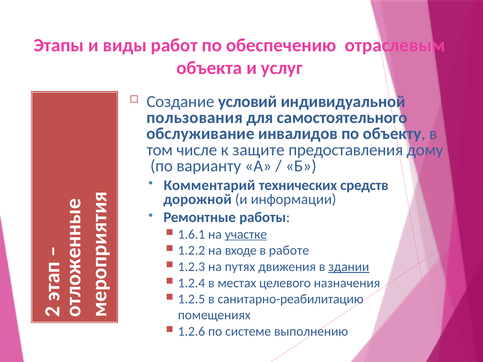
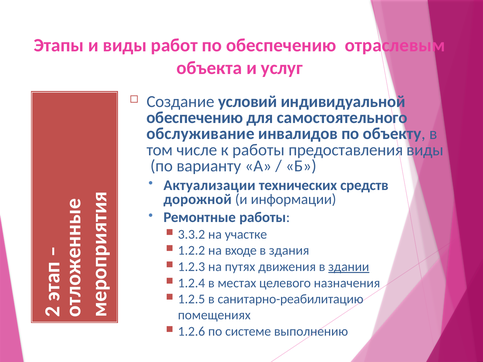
пользования at (195, 118): пользования -> обеспечению
к защите: защите -> работы
предоставления дому: дому -> виды
Комментарий: Комментарий -> Актуализации
1.6.1: 1.6.1 -> 3.3.2
участке underline: present -> none
работе: работе -> здания
